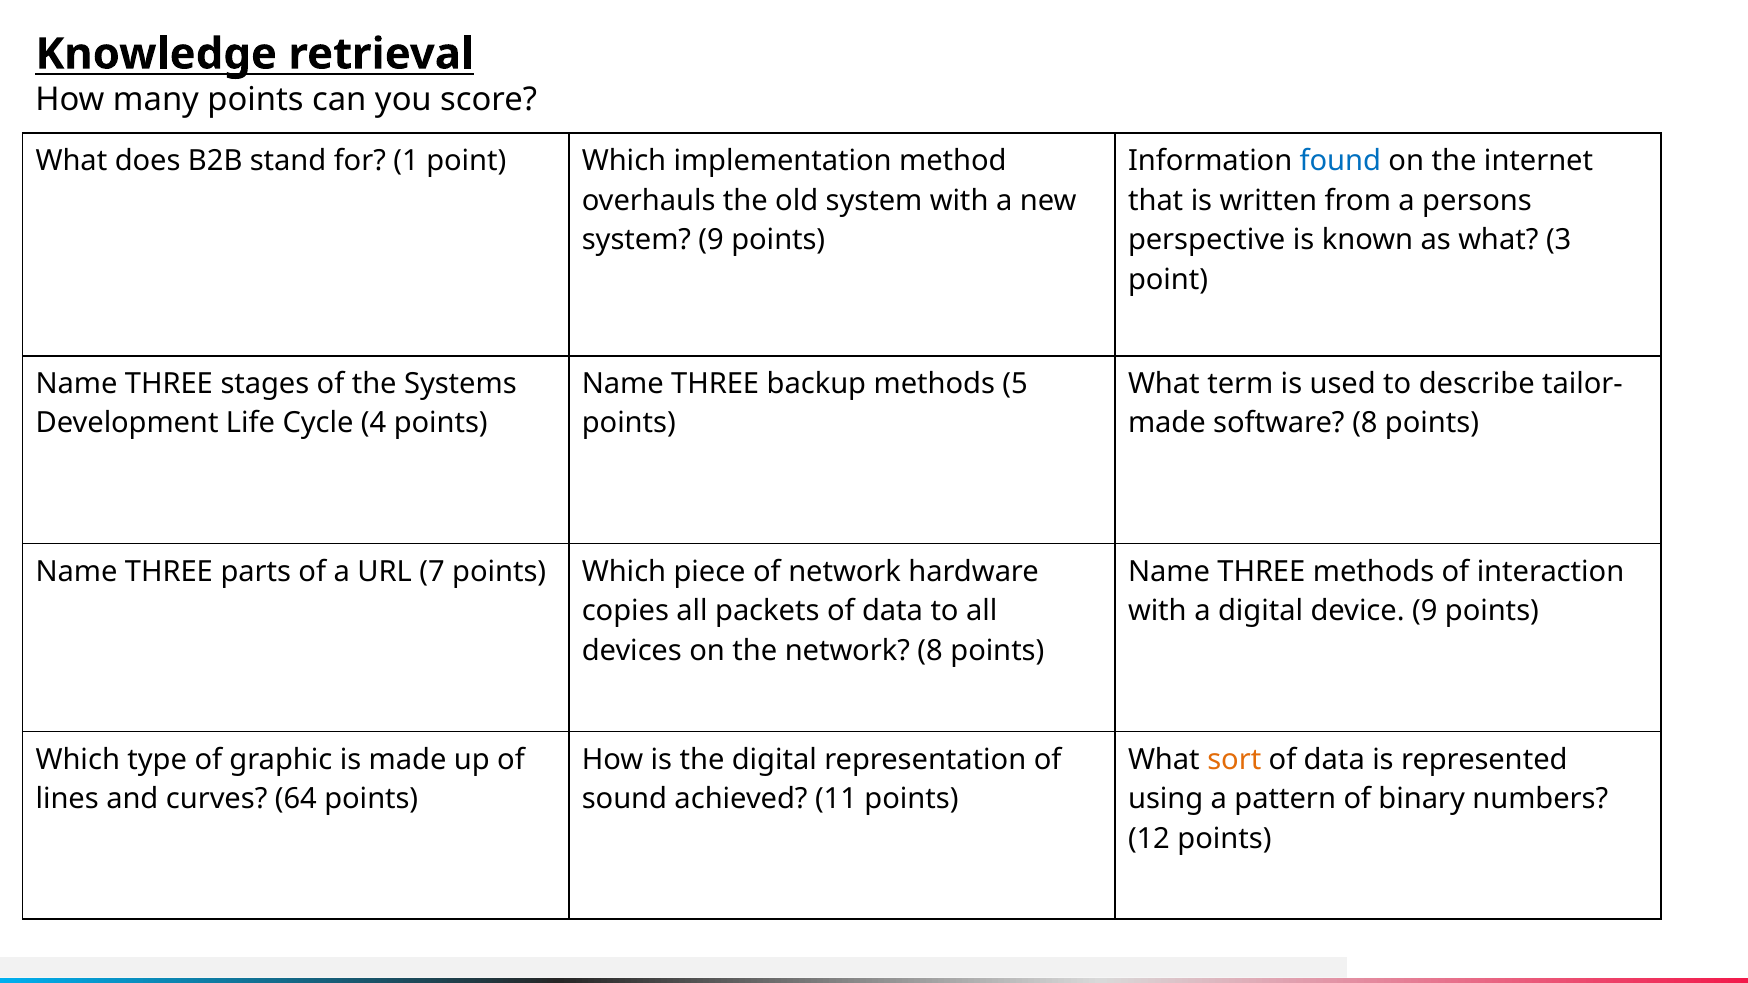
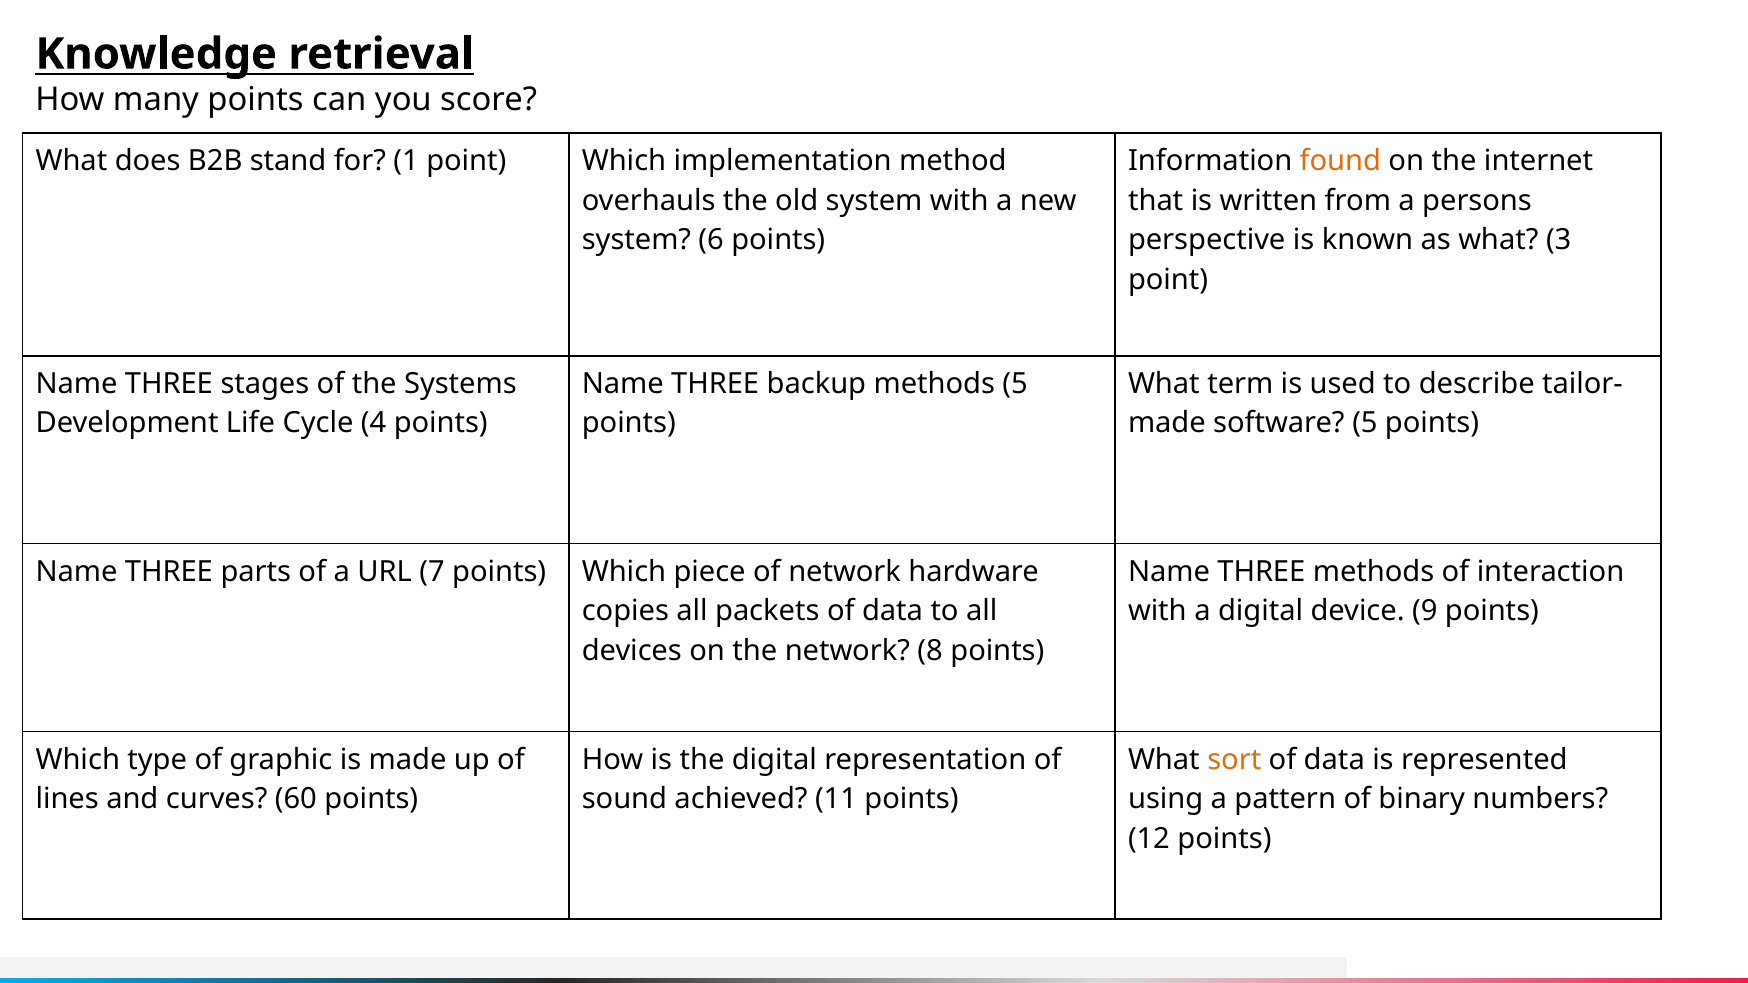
found colour: blue -> orange
system 9: 9 -> 6
software 8: 8 -> 5
64: 64 -> 60
